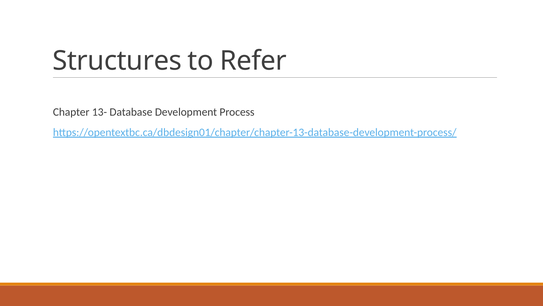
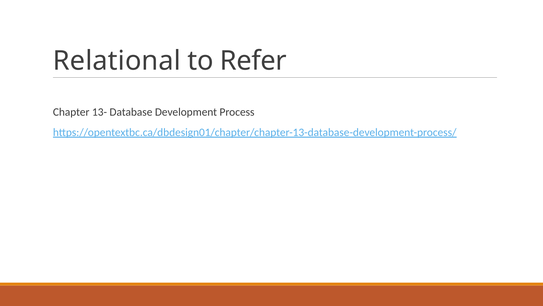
Structures: Structures -> Relational
